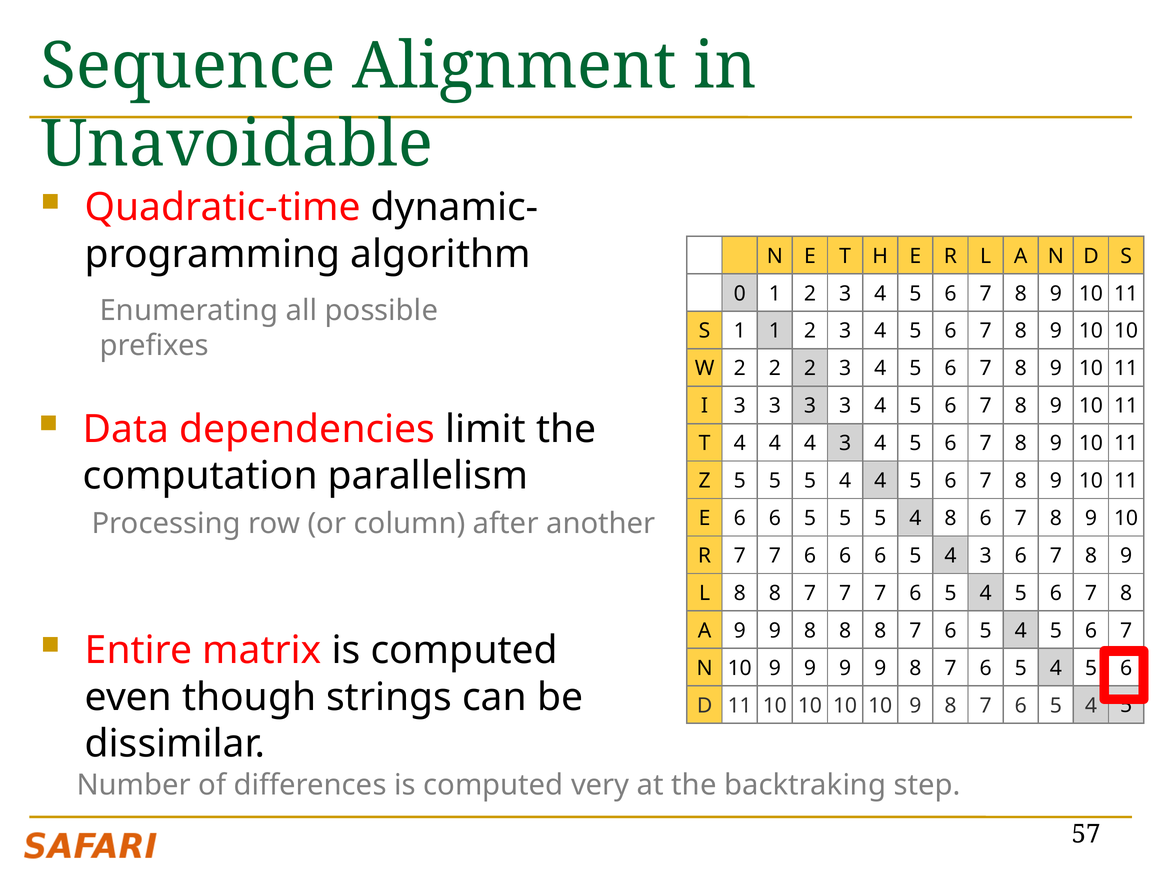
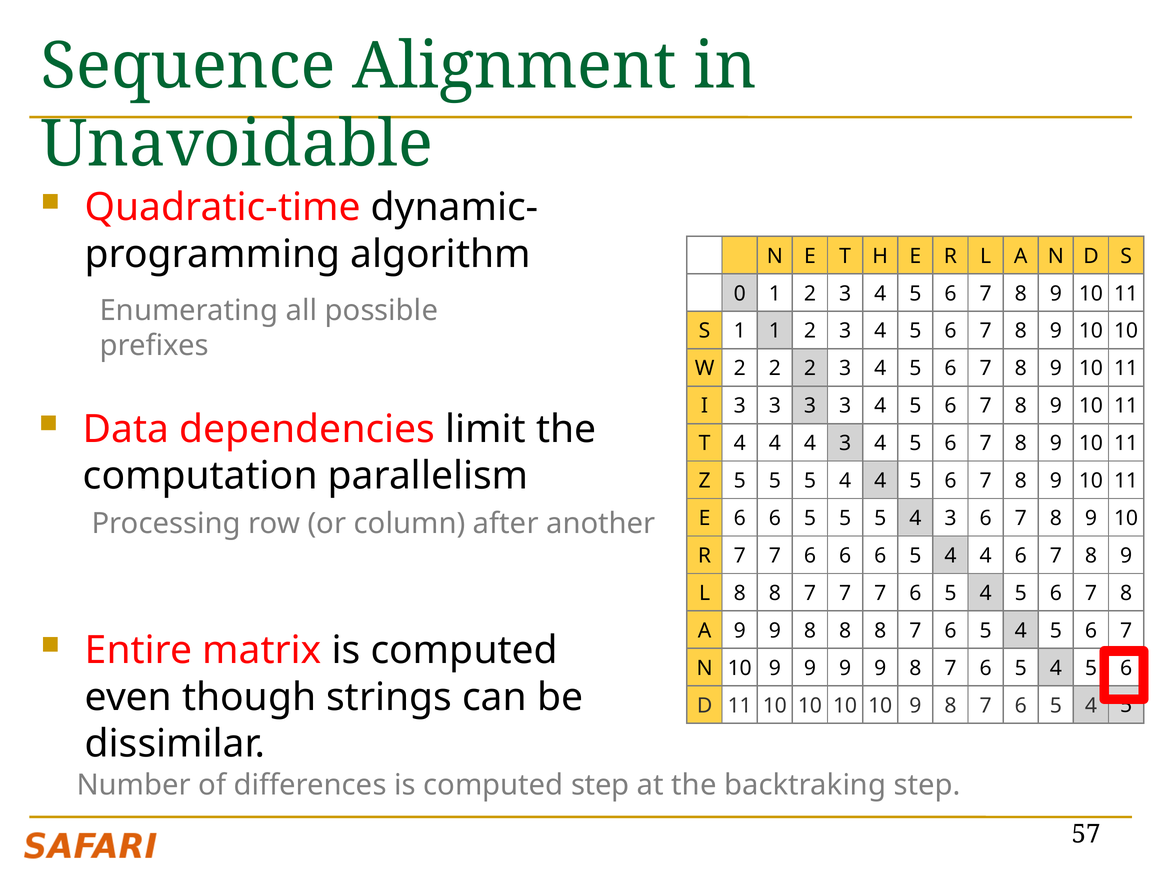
5 4 8: 8 -> 3
6 5 4 3: 3 -> 4
computed very: very -> step
